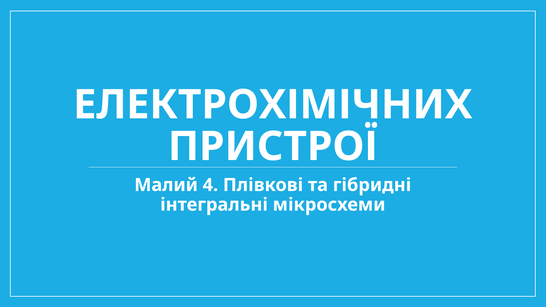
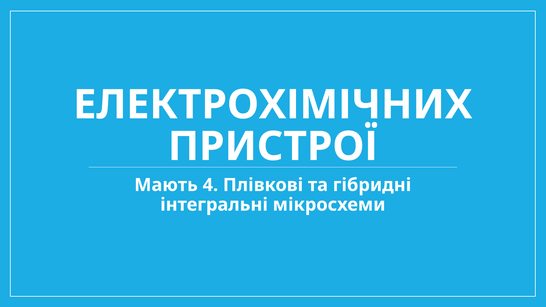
Малий: Малий -> Мають
